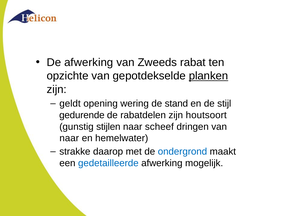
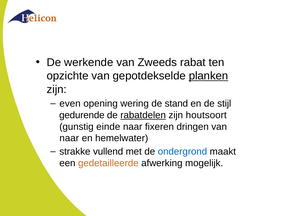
De afwerking: afwerking -> werkende
geldt: geldt -> even
rabatdelen underline: none -> present
stijlen: stijlen -> einde
scheef: scheef -> fixeren
daarop: daarop -> vullend
gedetailleerde colour: blue -> orange
